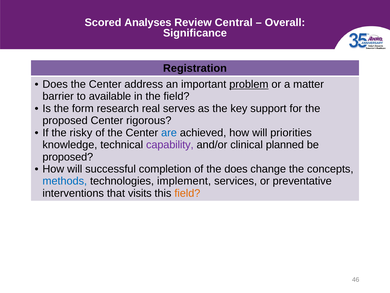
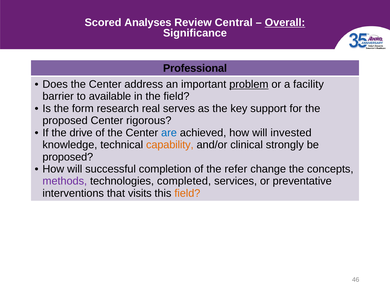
Overall underline: none -> present
Registration: Registration -> Professional
matter: matter -> facility
risky: risky -> drive
priorities: priorities -> invested
capability colour: purple -> orange
planned: planned -> strongly
the does: does -> refer
methods colour: blue -> purple
implement: implement -> completed
